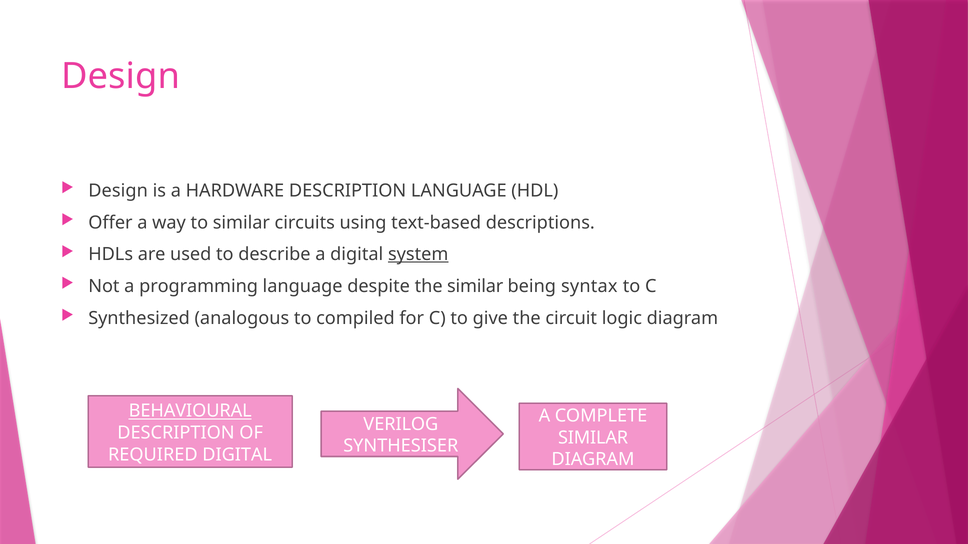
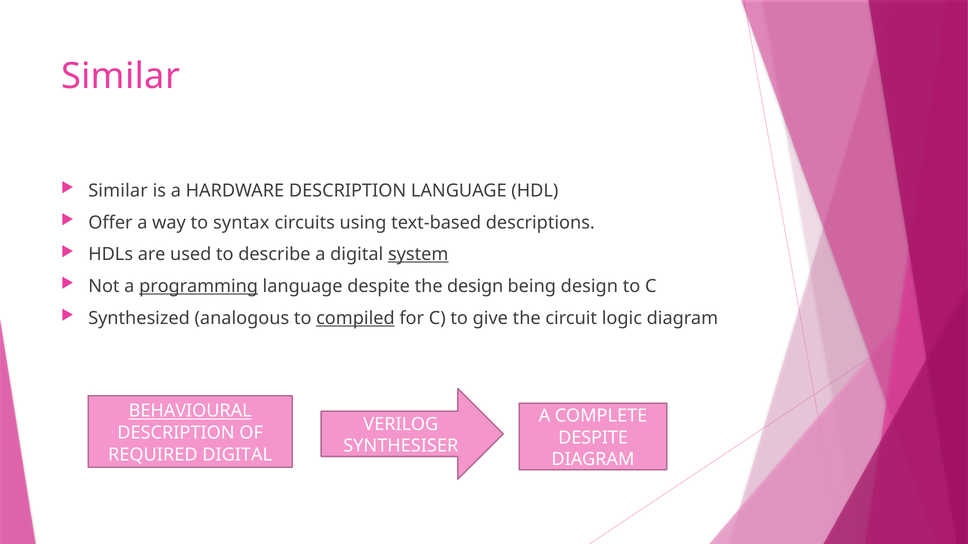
Design at (121, 76): Design -> Similar
Design at (118, 191): Design -> Similar
to similar: similar -> syntax
programming underline: none -> present
the similar: similar -> design
being syntax: syntax -> design
compiled underline: none -> present
SIMILAR at (593, 438): SIMILAR -> DESPITE
